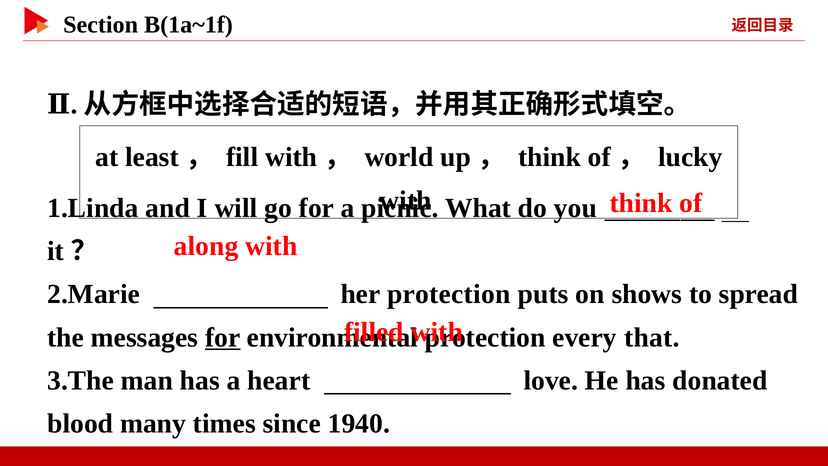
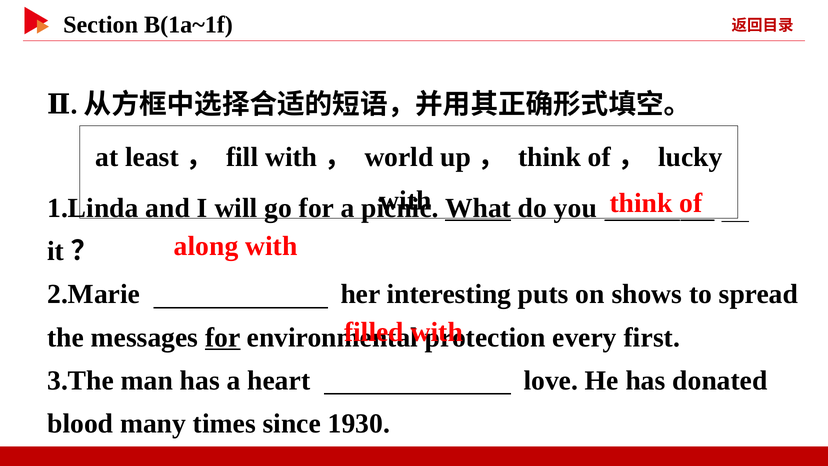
What underline: none -> present
her protection: protection -> interesting
that: that -> first
1940: 1940 -> 1930
